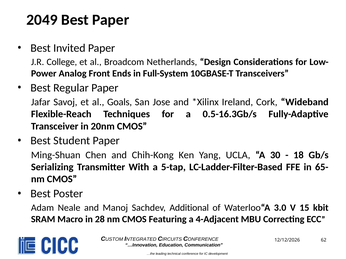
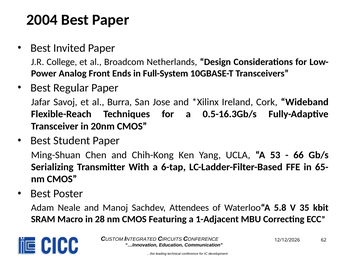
2049: 2049 -> 2004
Goals: Goals -> Burra
30: 30 -> 53
18: 18 -> 66
5-tap: 5-tap -> 6-tap
Additional: Additional -> Attendees
3.0: 3.0 -> 5.8
15: 15 -> 35
4-Adjacent: 4-Adjacent -> 1-Adjacent
